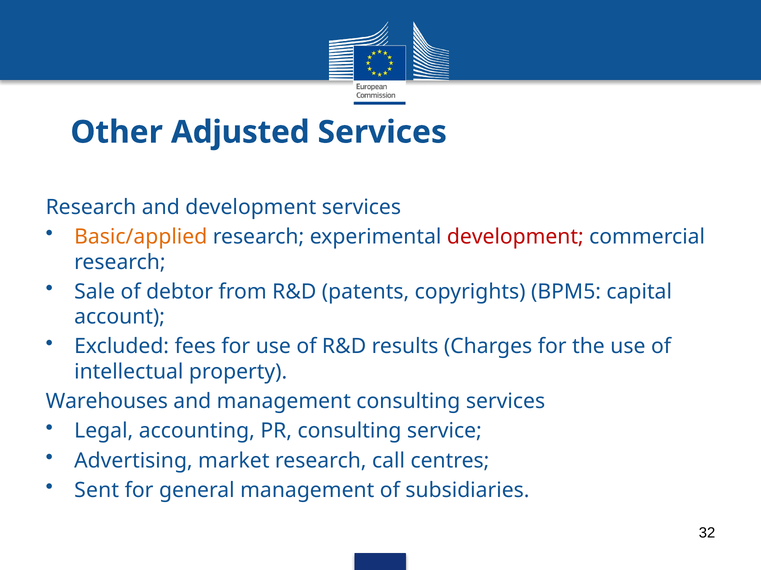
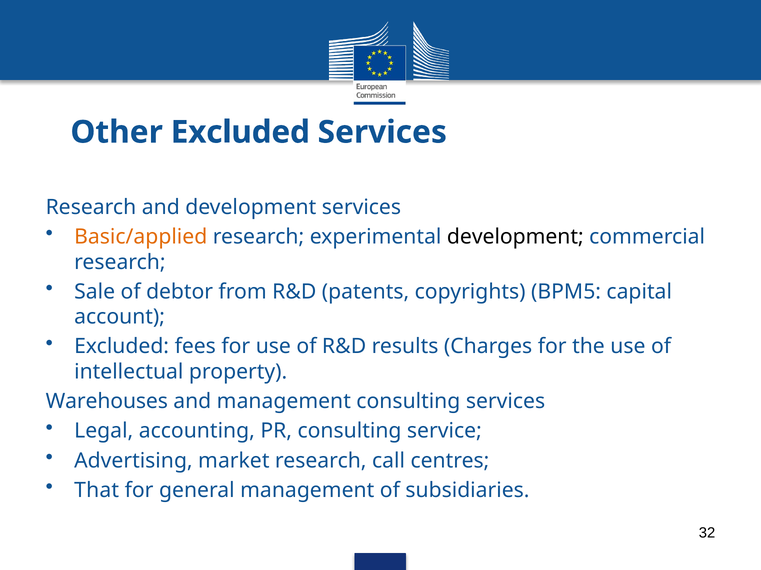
Other Adjusted: Adjusted -> Excluded
development at (515, 237) colour: red -> black
Sent: Sent -> That
